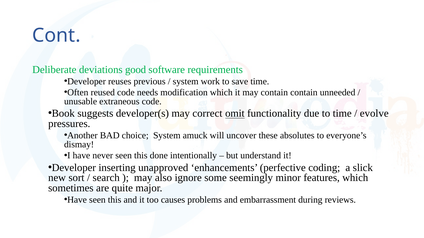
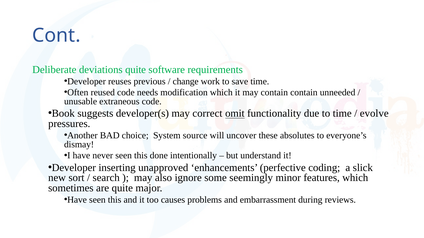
deviations good: good -> quite
system at (186, 82): system -> change
amuck: amuck -> source
